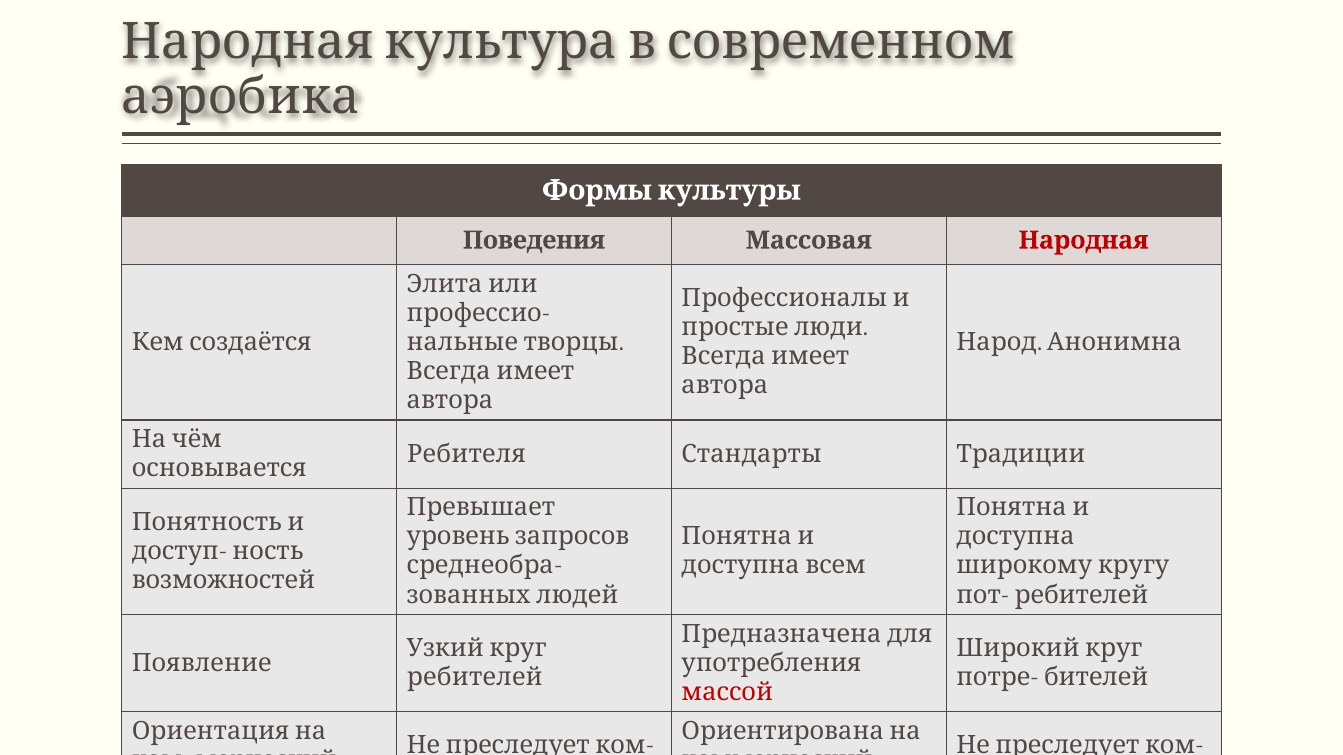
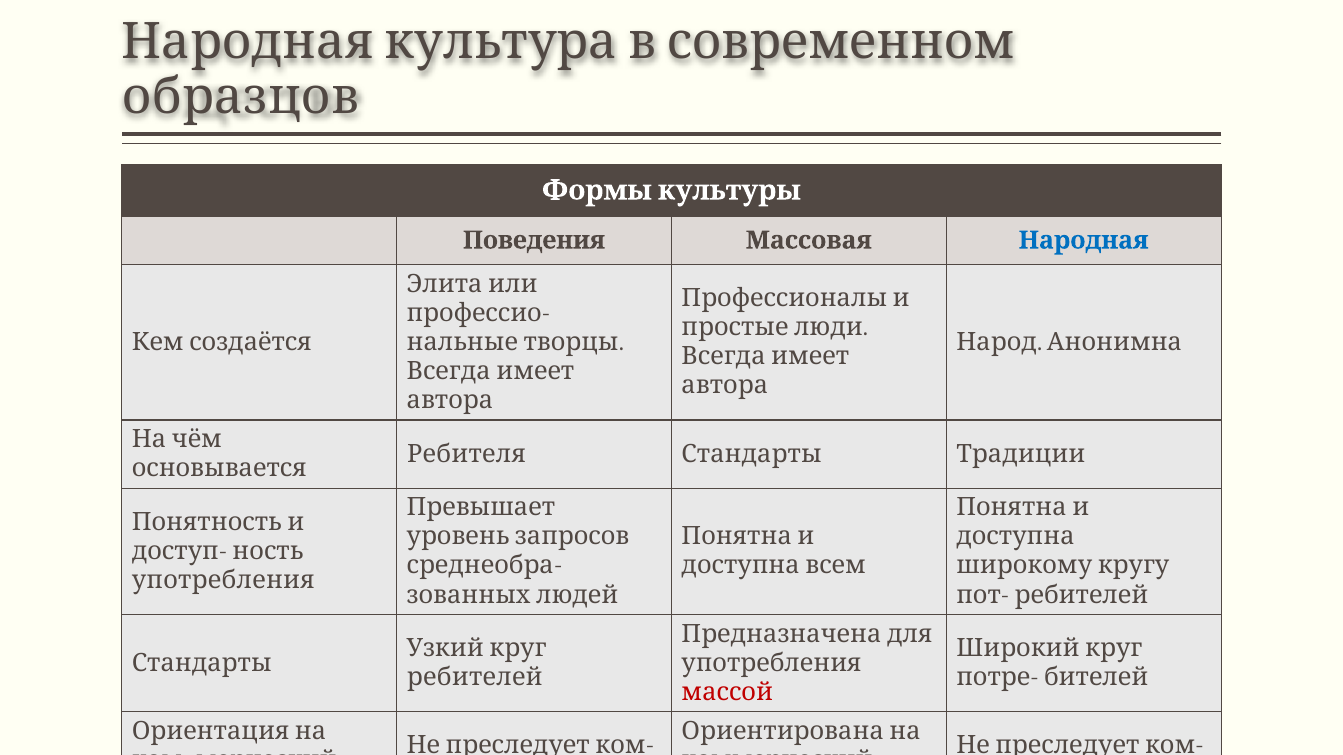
аэробика: аэробика -> образцов
Народная colour: red -> blue
возможностей at (223, 581): возможностей -> употребления
Появление at (202, 663): Появление -> Стандарты
